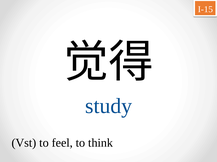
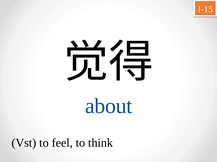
study: study -> about
